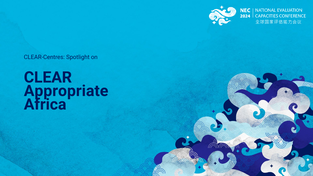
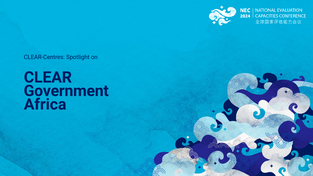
Appropriate: Appropriate -> Government
